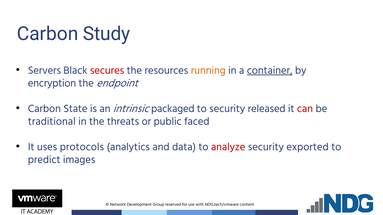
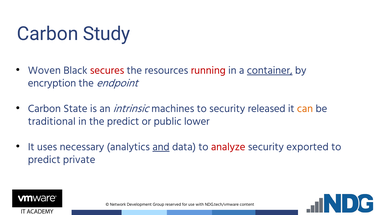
Servers: Servers -> Woven
running colour: orange -> red
packaged: packaged -> machines
can colour: red -> orange
the threats: threats -> predict
faced: faced -> lower
protocols: protocols -> necessary
and underline: none -> present
images: images -> private
